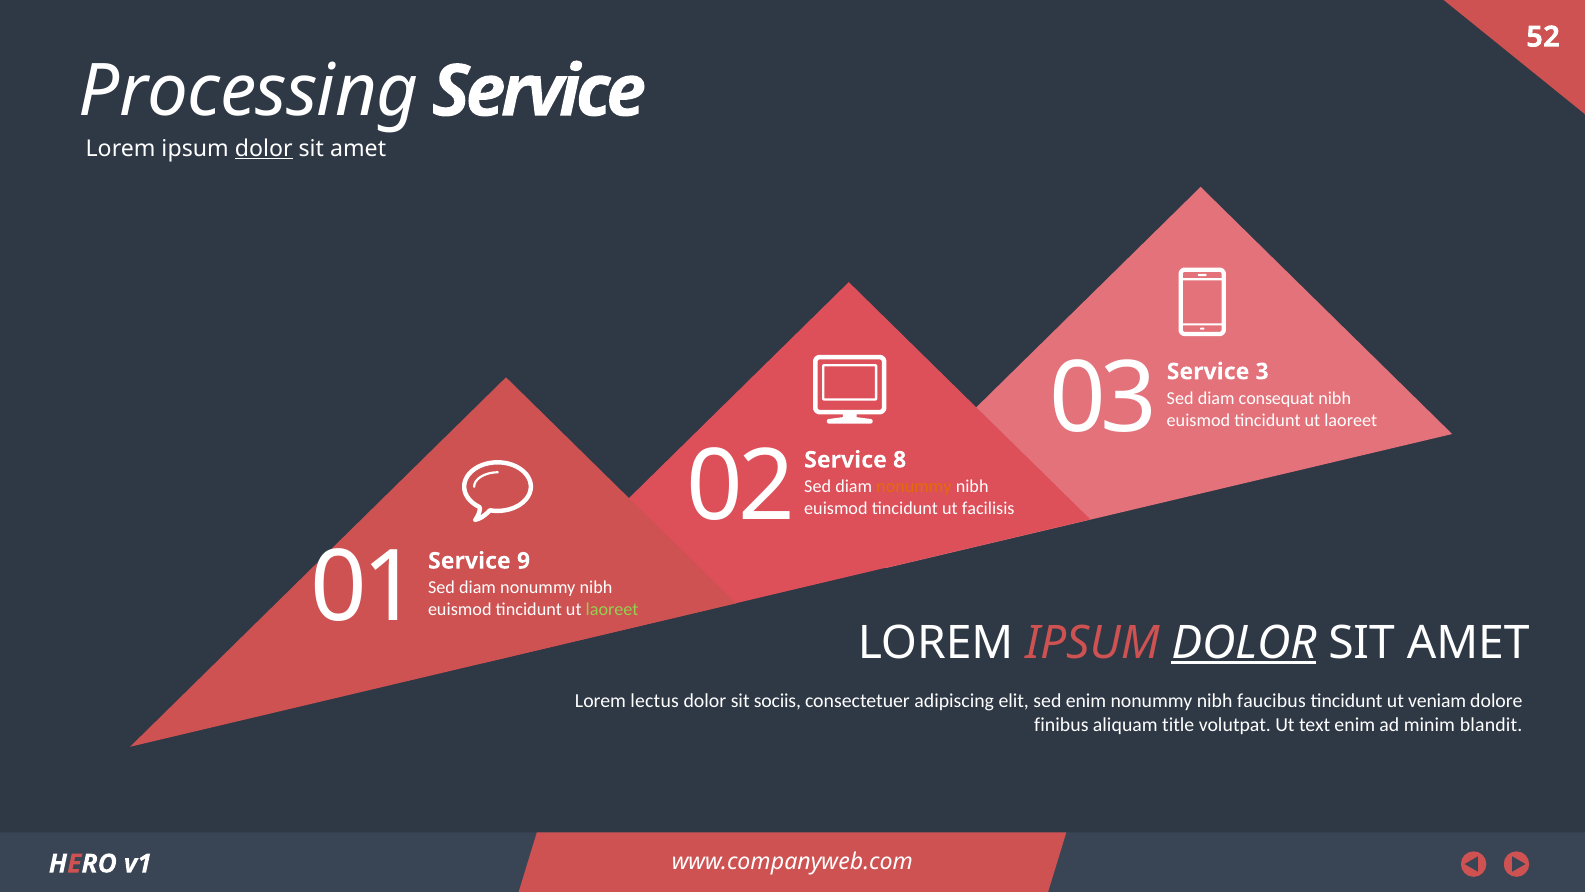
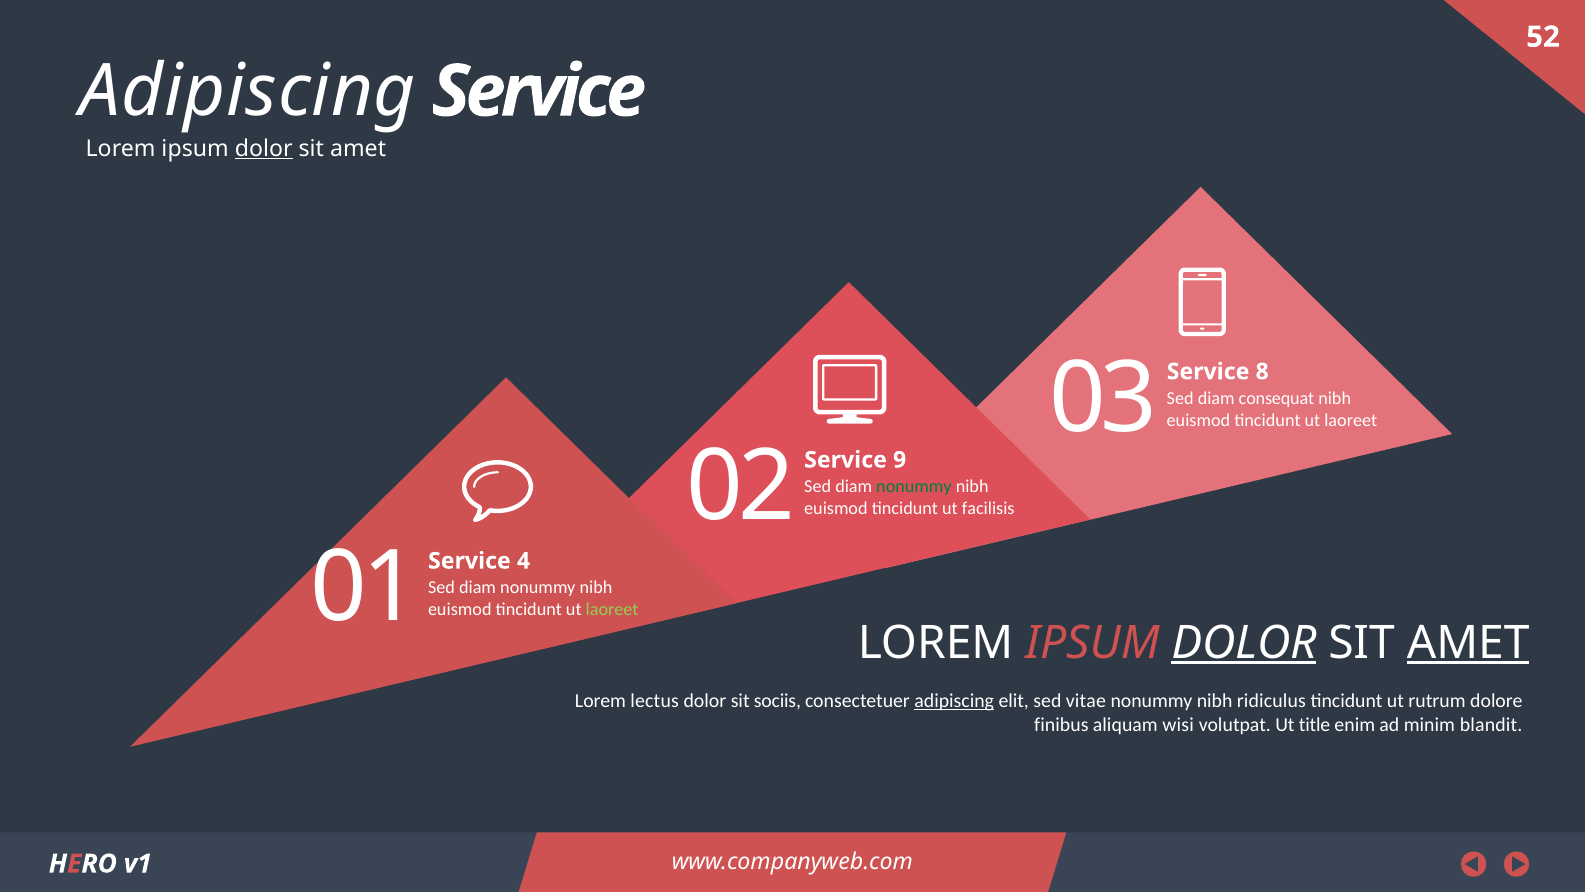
Processing at (249, 92): Processing -> Adipiscing
3: 3 -> 8
8: 8 -> 9
nonummy at (914, 486) colour: orange -> green
9: 9 -> 4
AMET at (1468, 643) underline: none -> present
adipiscing at (954, 701) underline: none -> present
sed enim: enim -> vitae
faucibus: faucibus -> ridiculus
veniam: veniam -> rutrum
title: title -> wisi
text: text -> title
